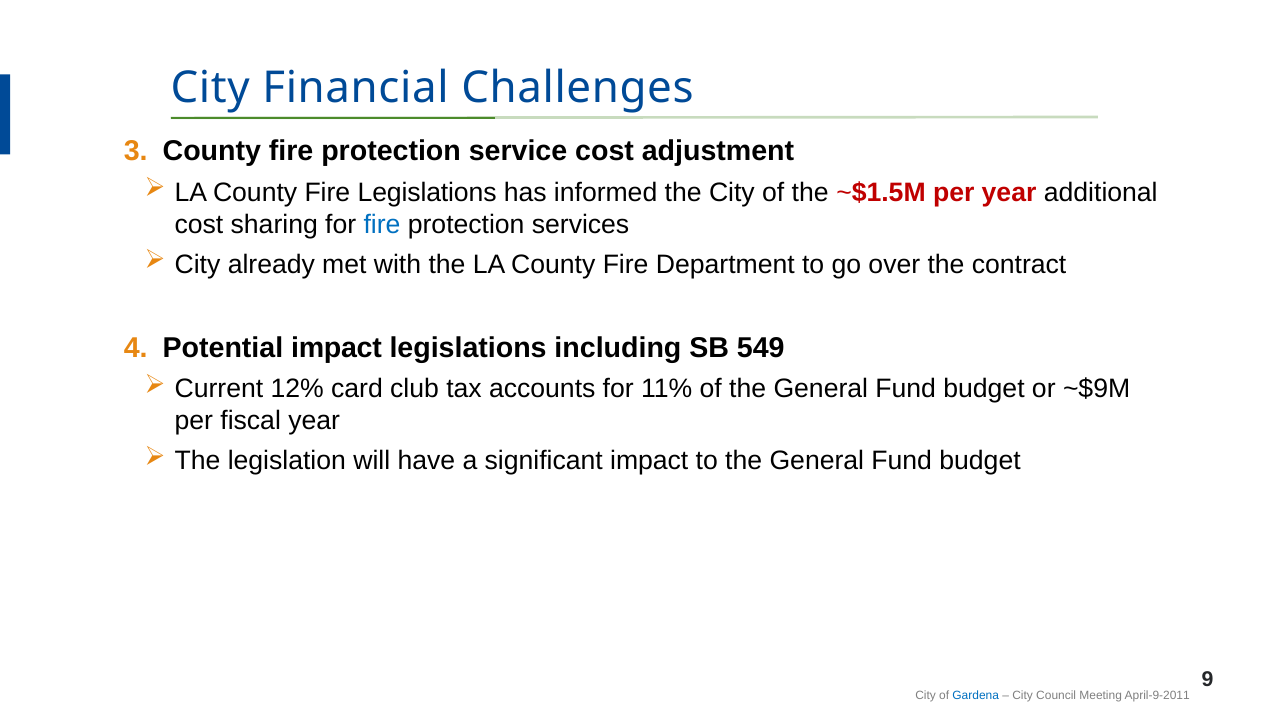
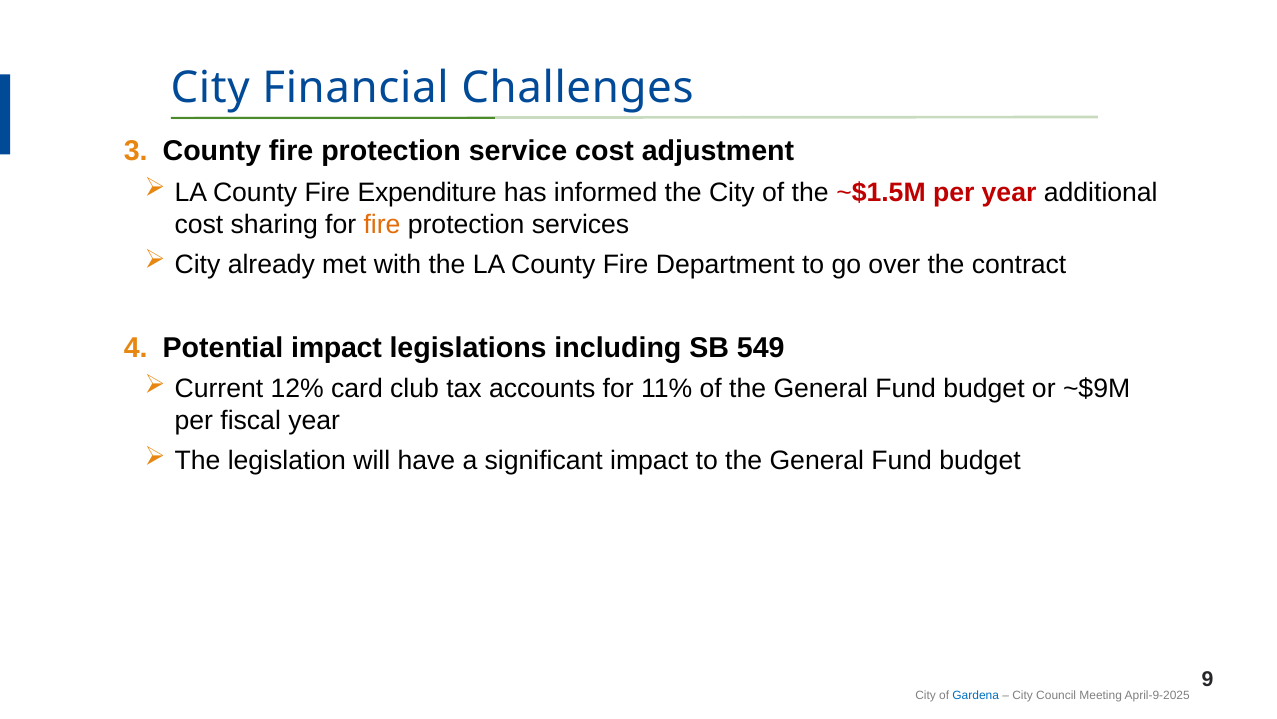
Fire Legislations: Legislations -> Expenditure
fire at (382, 224) colour: blue -> orange
April-9-2011: April-9-2011 -> April-9-2025
